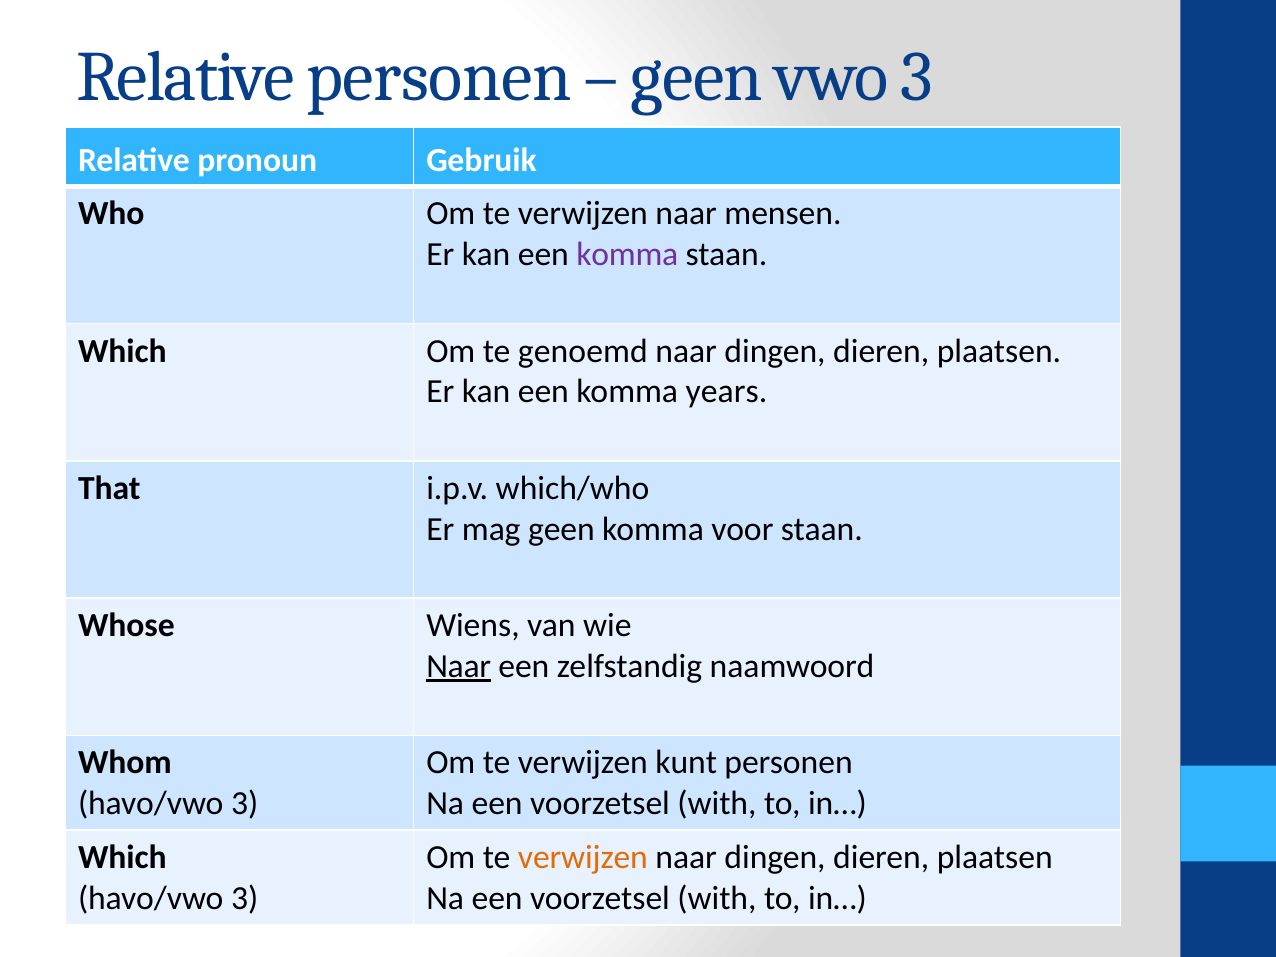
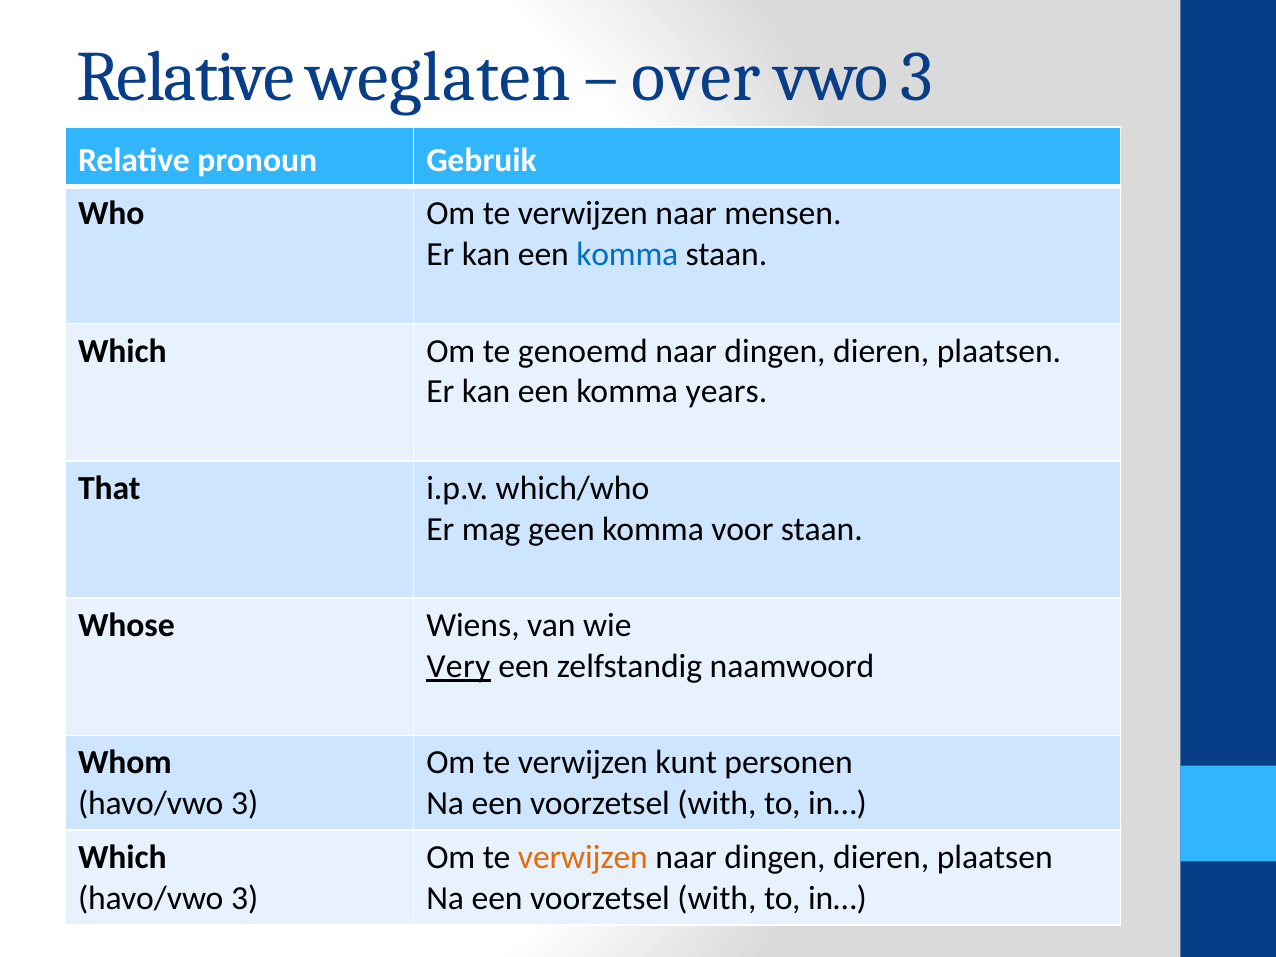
Relative personen: personen -> weglaten
geen at (697, 77): geen -> over
komma at (627, 255) colour: purple -> blue
Naar at (459, 666): Naar -> Very
